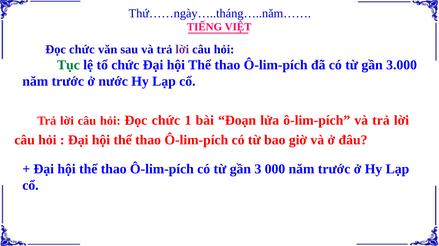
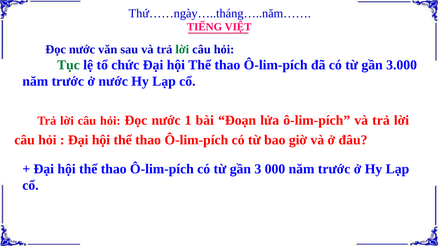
chức at (82, 49): chức -> nước
lời at (182, 49) colour: purple -> green
hỏi Đọc chức: chức -> nước
